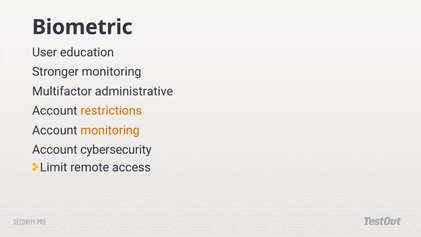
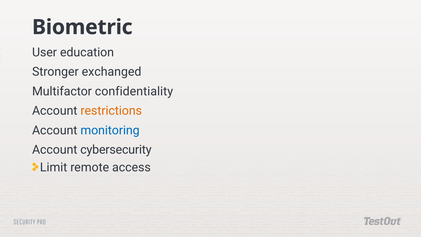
Stronger monitoring: monitoring -> exchanged
administrative: administrative -> confidentiality
monitoring at (110, 130) colour: orange -> blue
